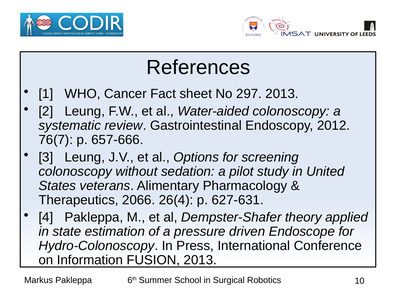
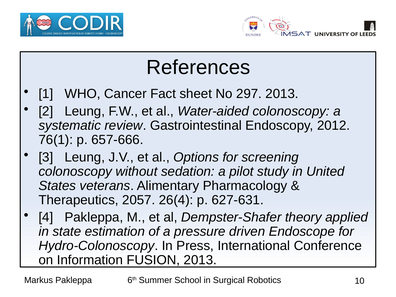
76(7: 76(7 -> 76(1
2066: 2066 -> 2057
